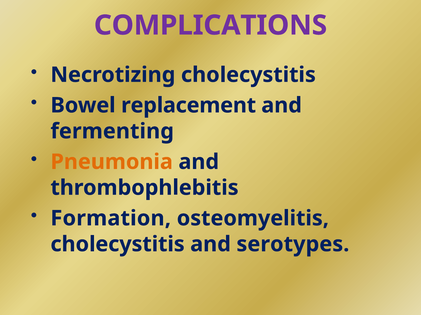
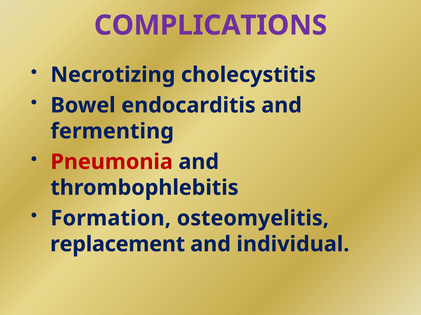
replacement: replacement -> endocarditis
Pneumonia colour: orange -> red
cholecystitis at (118, 245): cholecystitis -> replacement
serotypes: serotypes -> individual
